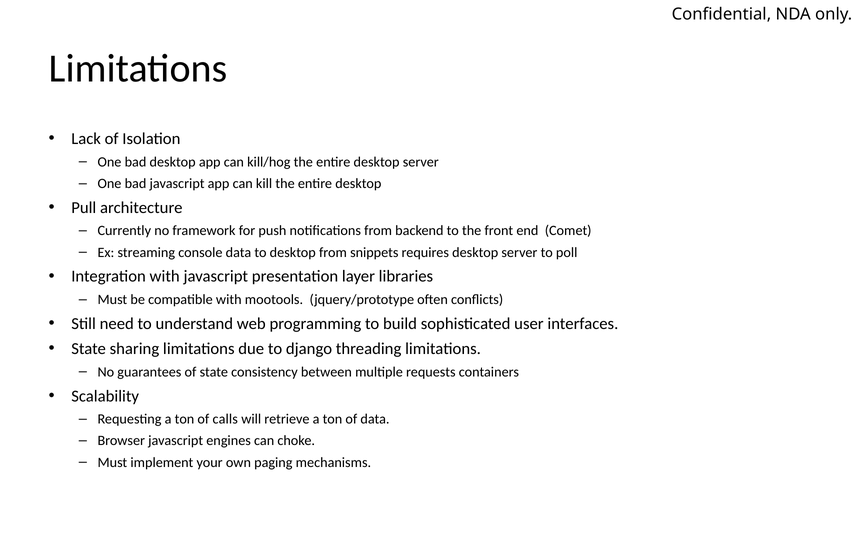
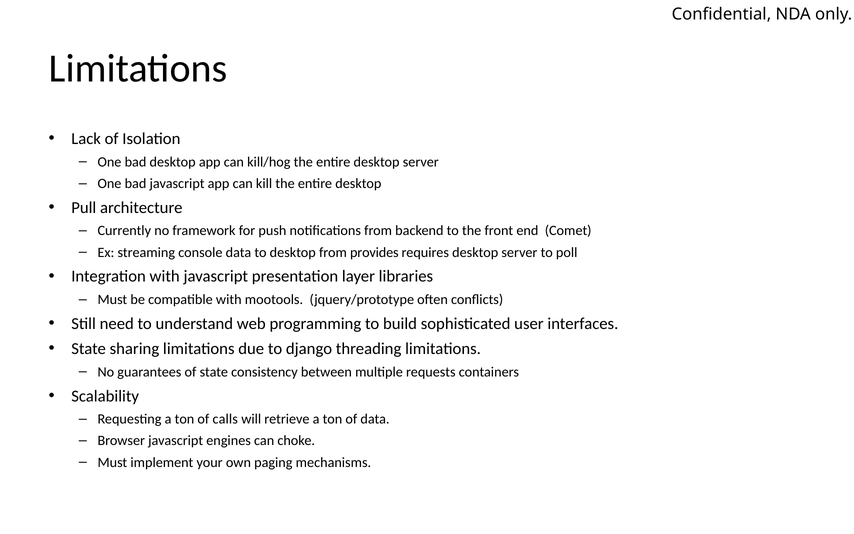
snippets: snippets -> provides
